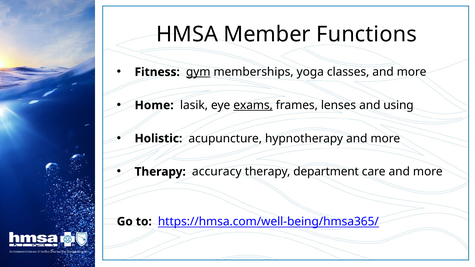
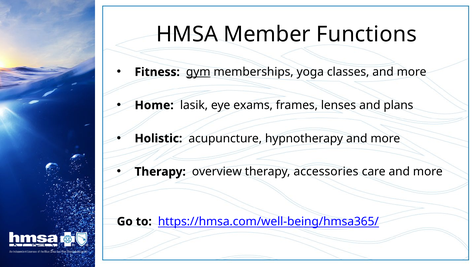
exams underline: present -> none
using: using -> plans
accuracy: accuracy -> overview
department: department -> accessories
